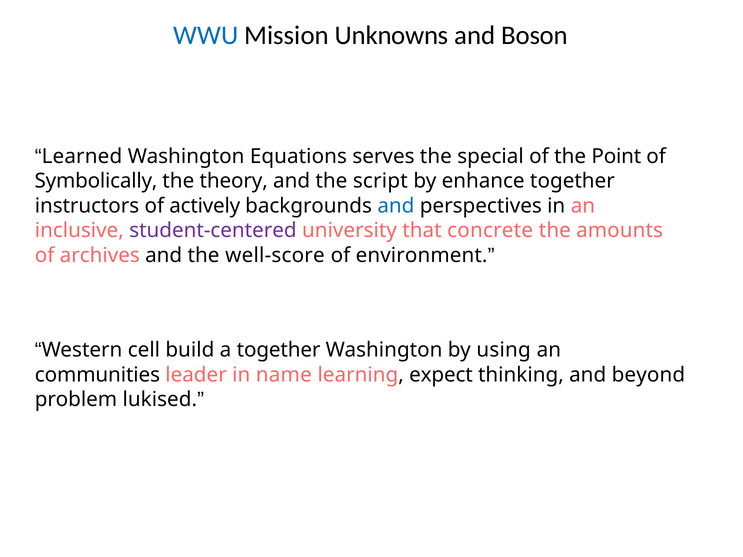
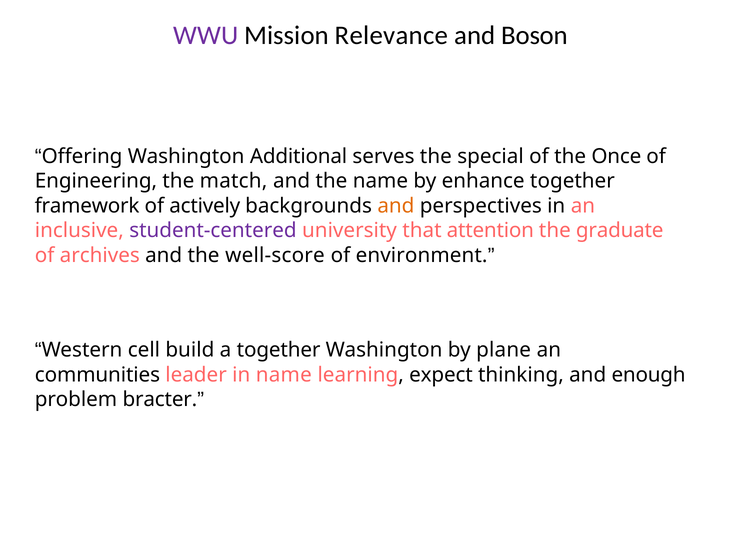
WWU colour: blue -> purple
Unknowns: Unknowns -> Relevance
Learned: Learned -> Offering
Equations: Equations -> Additional
Point: Point -> Once
Symbolically: Symbolically -> Engineering
theory: theory -> match
the script: script -> name
instructors: instructors -> framework
and at (396, 206) colour: blue -> orange
concrete: concrete -> attention
amounts: amounts -> graduate
using: using -> plane
beyond: beyond -> enough
lukised: lukised -> bracter
